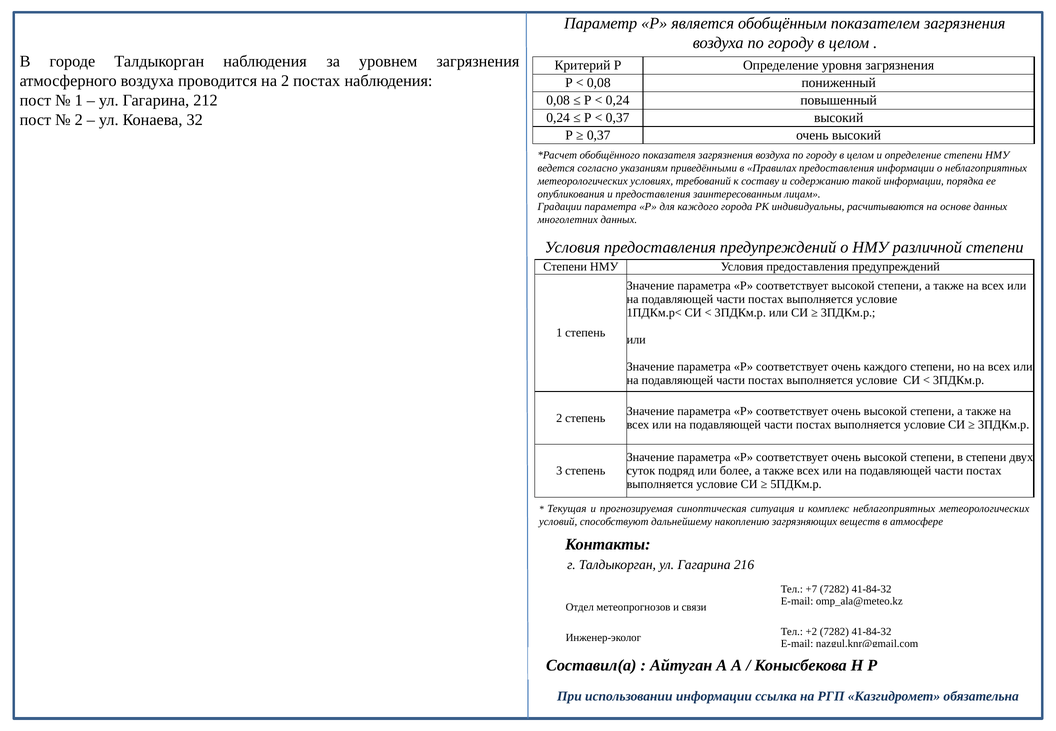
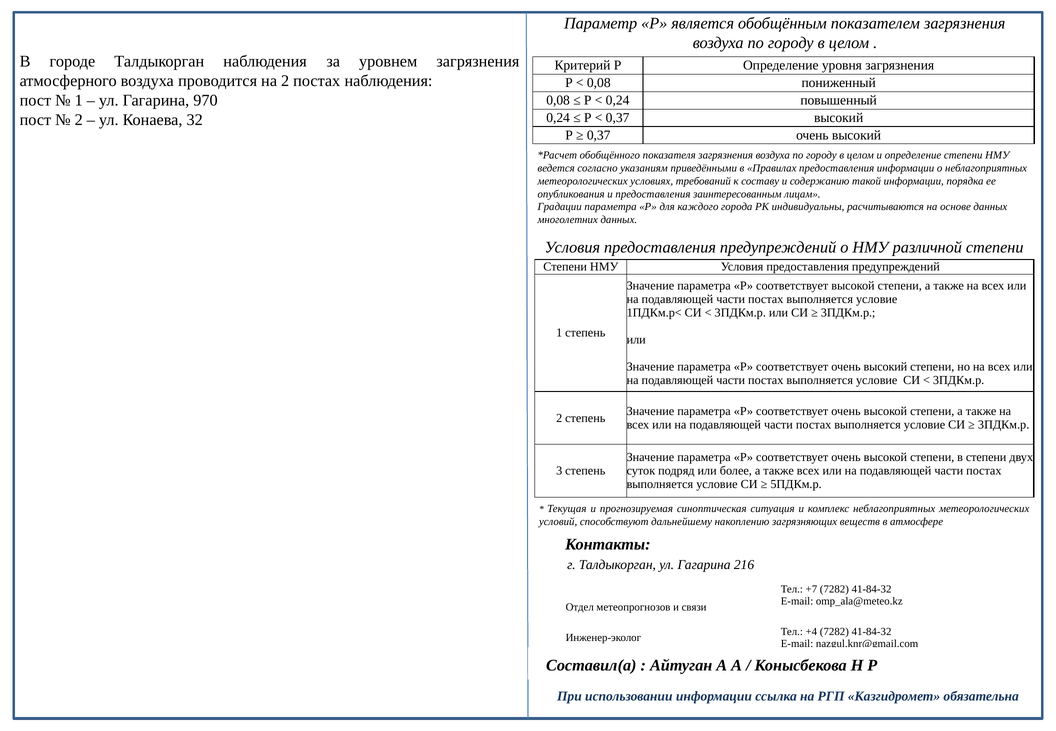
212: 212 -> 970
соответствует очень каждого: каждого -> высокий
+2: +2 -> +4
